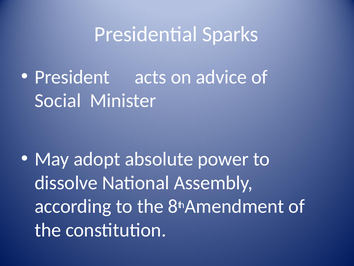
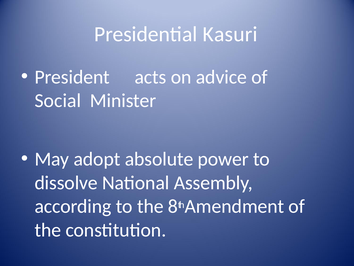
Sparks: Sparks -> Kasuri
